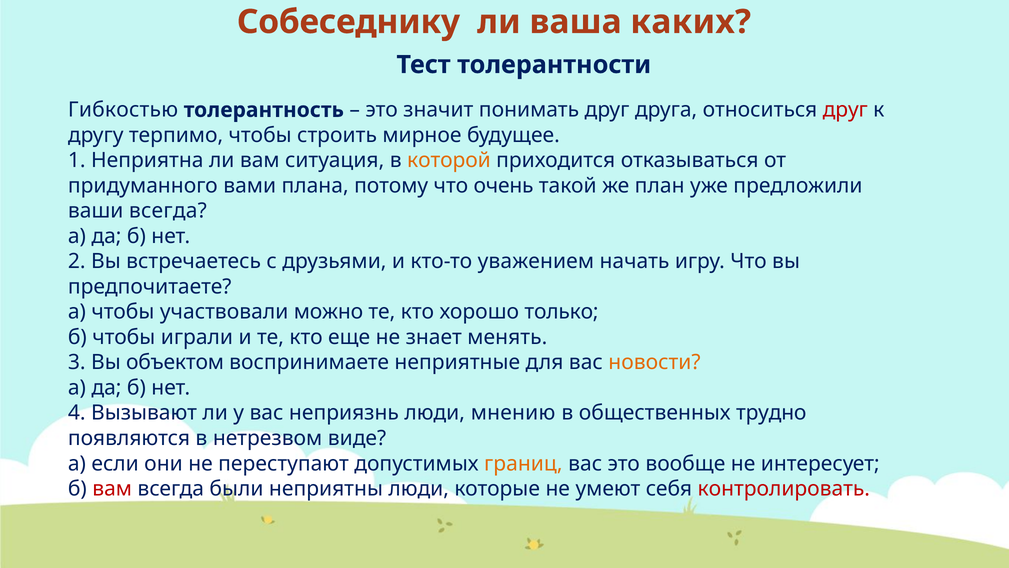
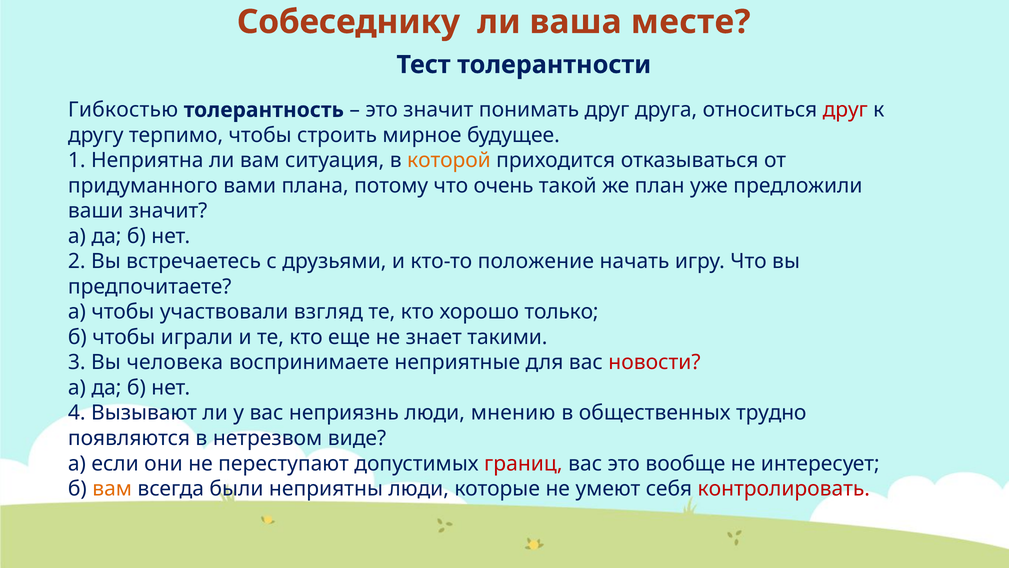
каких: каких -> месте
ваши всегда: всегда -> значит
уважением: уважением -> положение
можно: можно -> взгляд
менять: менять -> такими
объектом: объектом -> человека
новости colour: orange -> red
границ colour: orange -> red
вам at (112, 488) colour: red -> orange
